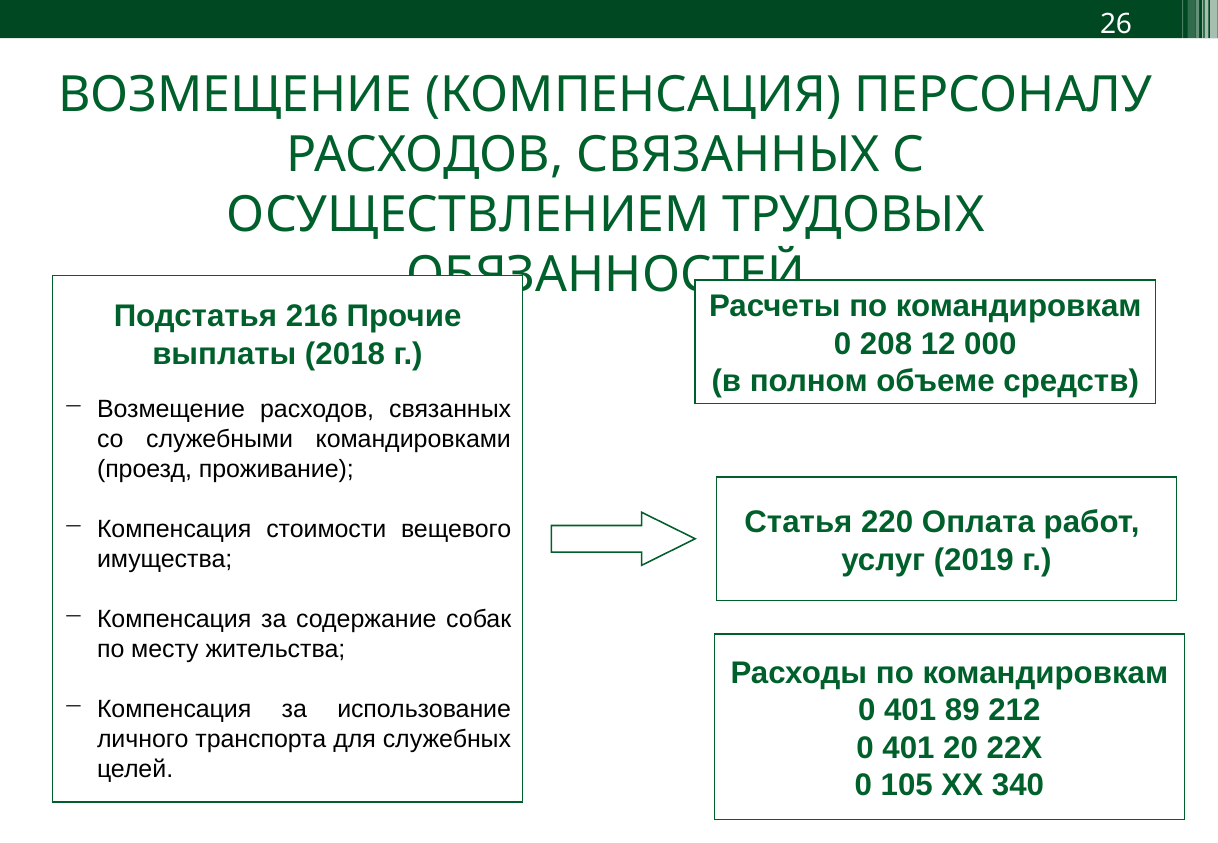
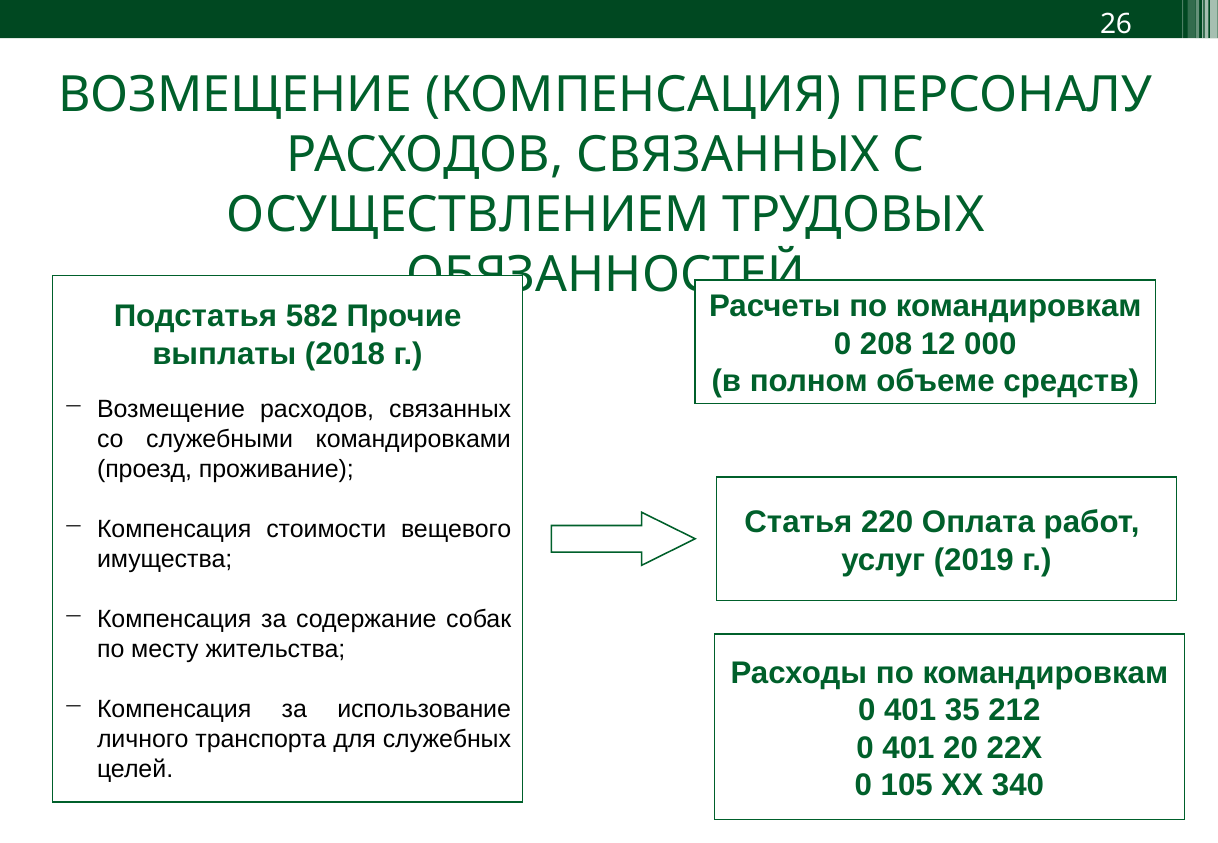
216: 216 -> 582
89: 89 -> 35
